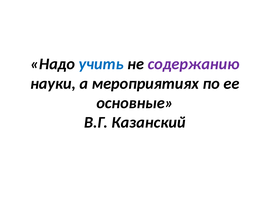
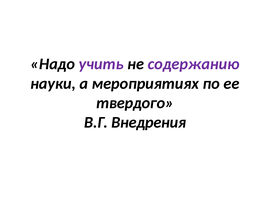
учить colour: blue -> purple
основные: основные -> твердого
Казанский: Казанский -> Внедрения
